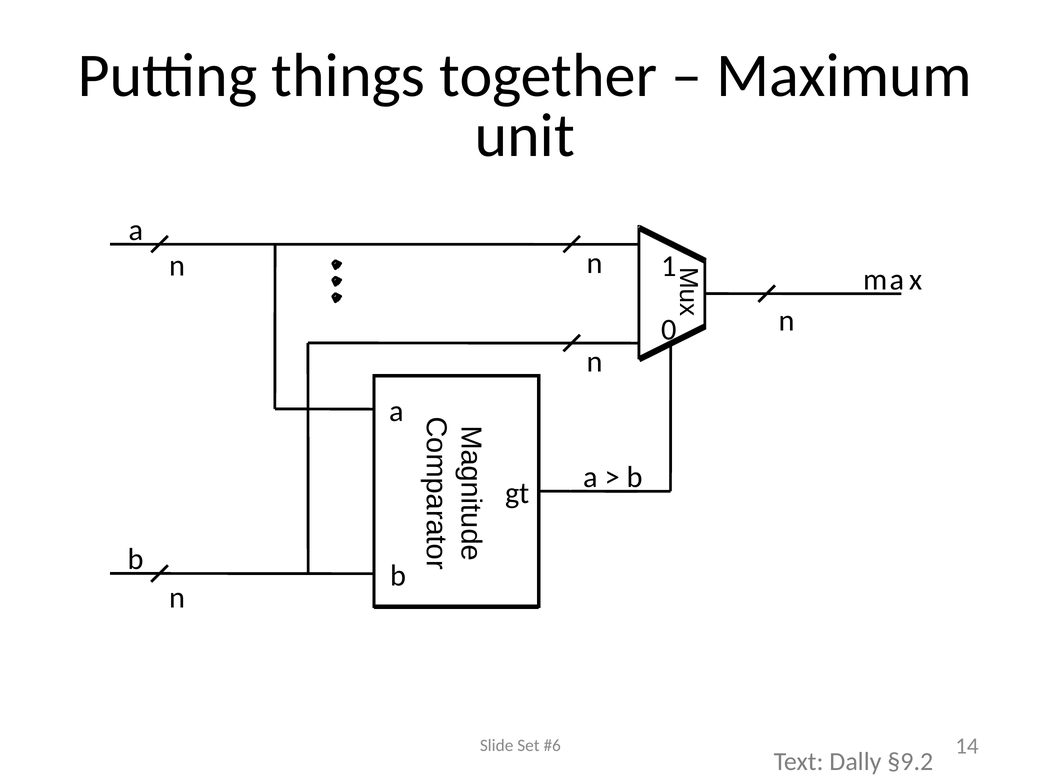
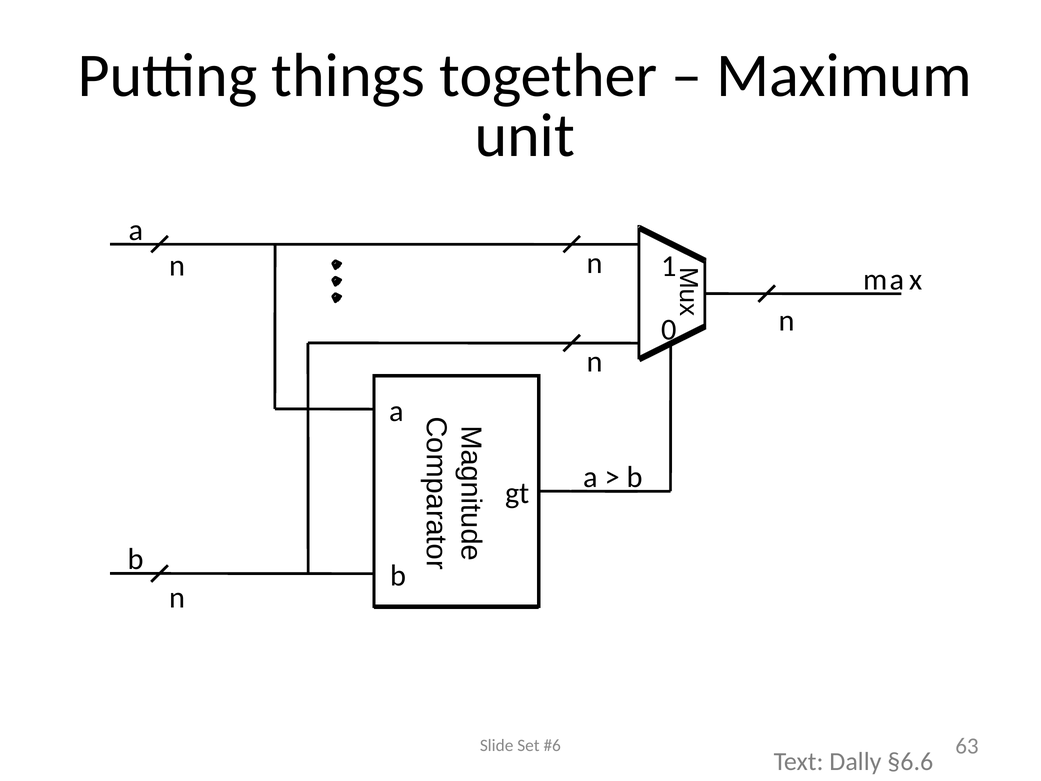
14: 14 -> 63
§9.2: §9.2 -> §6.6
